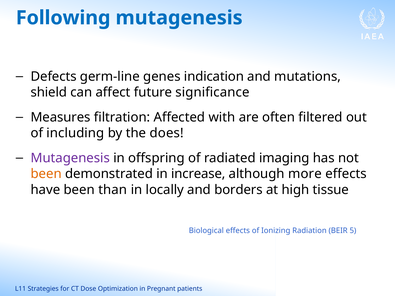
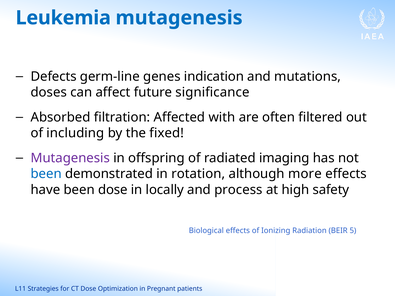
Following: Following -> Leukemia
shield: shield -> doses
Measures: Measures -> Absorbed
does: does -> fixed
been at (46, 174) colour: orange -> blue
increase: increase -> rotation
been than: than -> dose
borders: borders -> process
tissue: tissue -> safety
